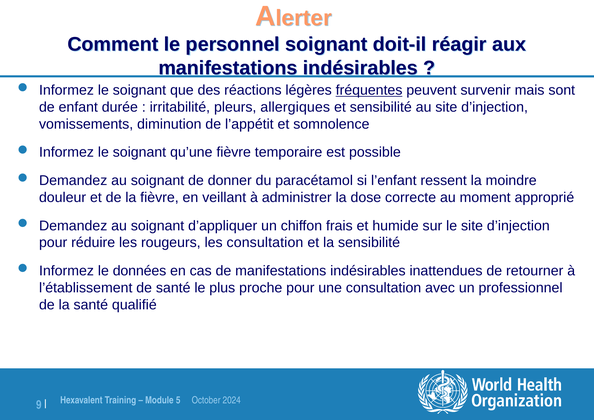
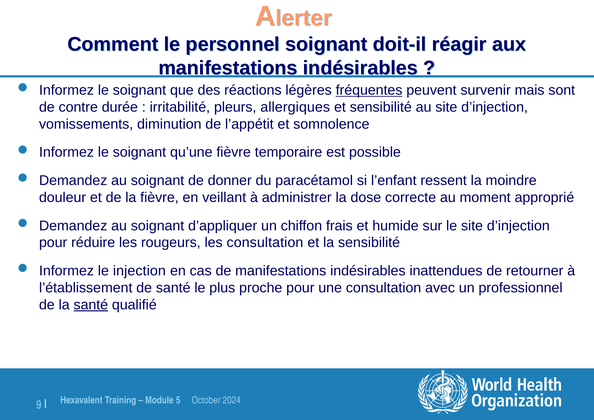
enfant: enfant -> contre
données: données -> injection
santé at (91, 305) underline: none -> present
